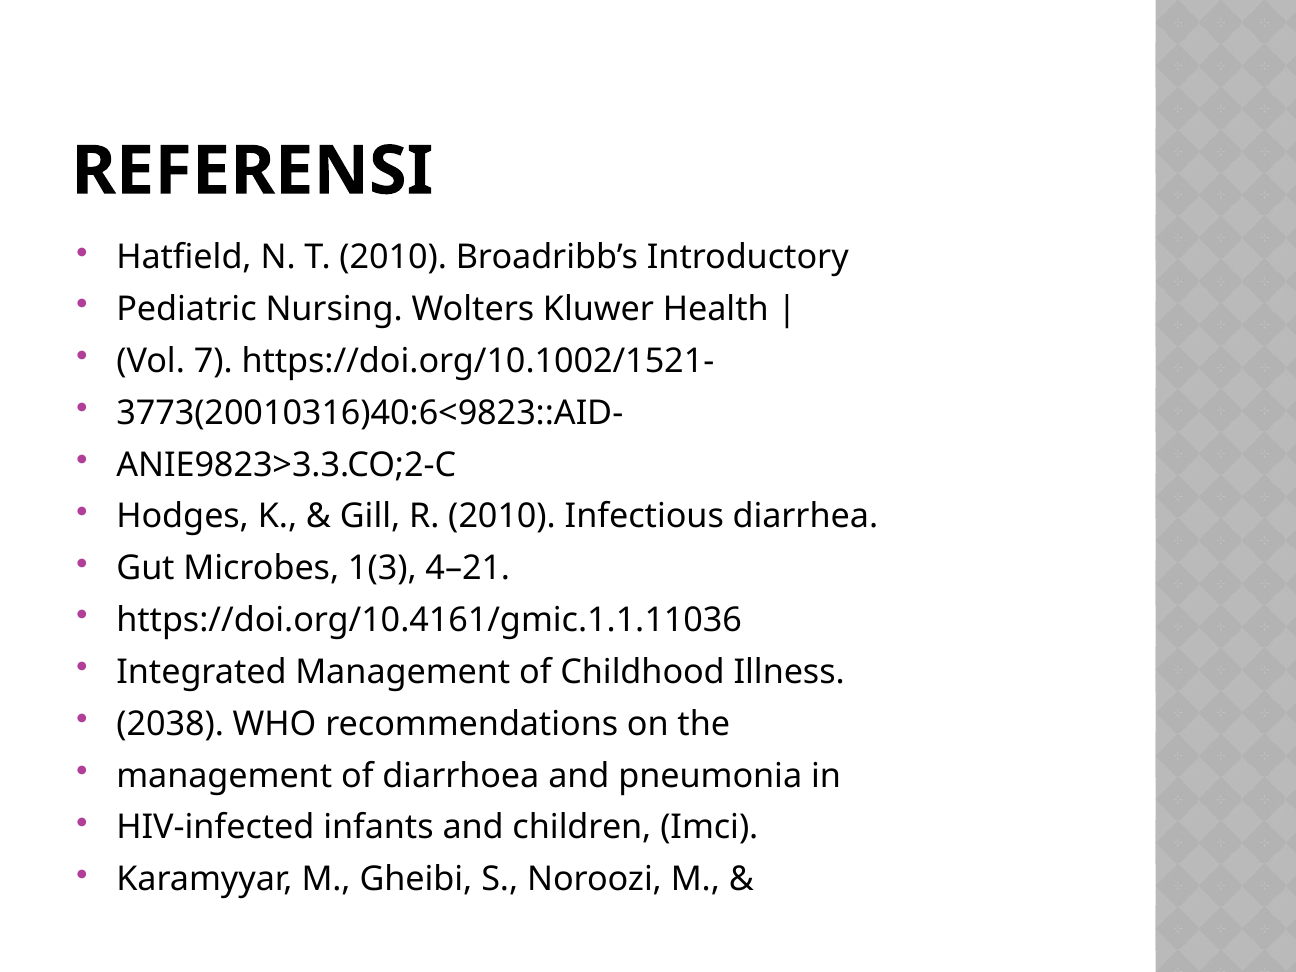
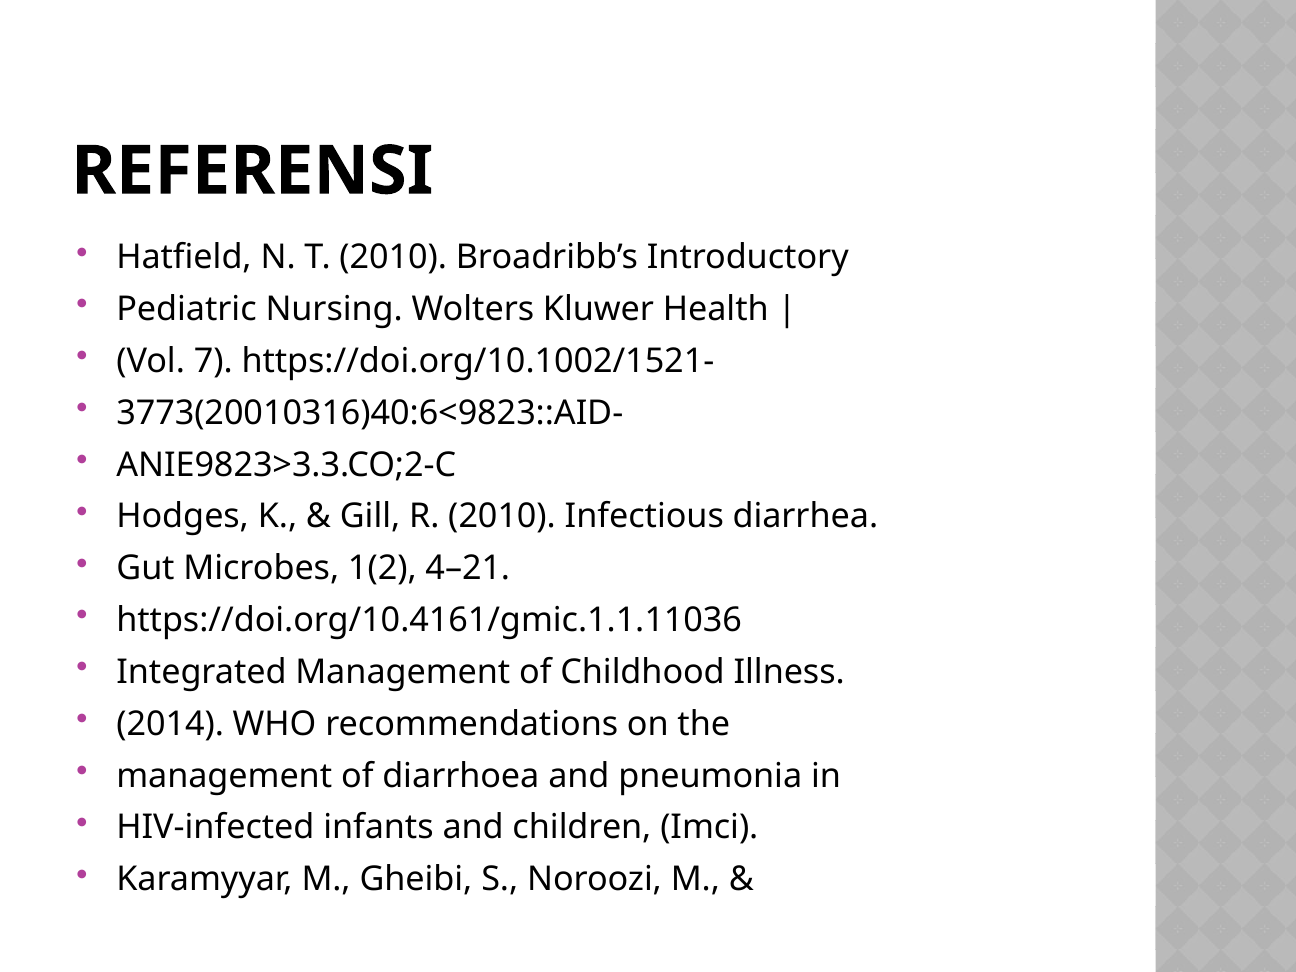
1(3: 1(3 -> 1(2
2038: 2038 -> 2014
